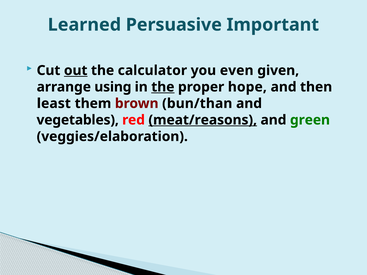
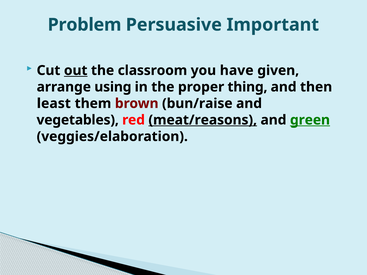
Learned: Learned -> Problem
calculator: calculator -> classroom
even: even -> have
the at (163, 87) underline: present -> none
hope: hope -> thing
bun/than: bun/than -> bun/raise
green underline: none -> present
